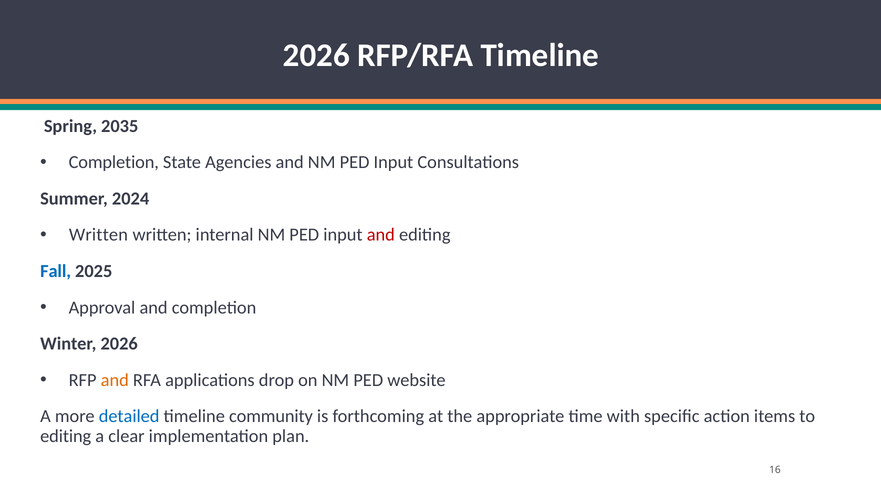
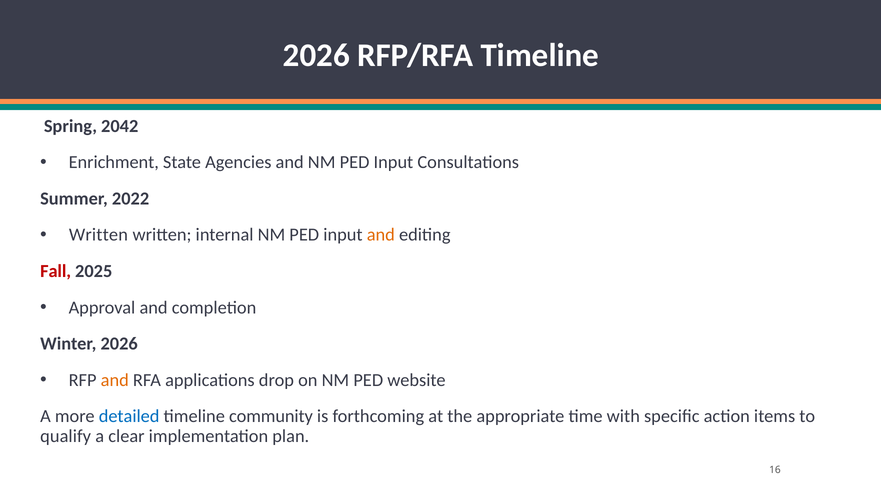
2035: 2035 -> 2042
Completion at (114, 163): Completion -> Enrichment
2024: 2024 -> 2022
and at (381, 235) colour: red -> orange
Fall colour: blue -> red
editing at (66, 437): editing -> qualify
